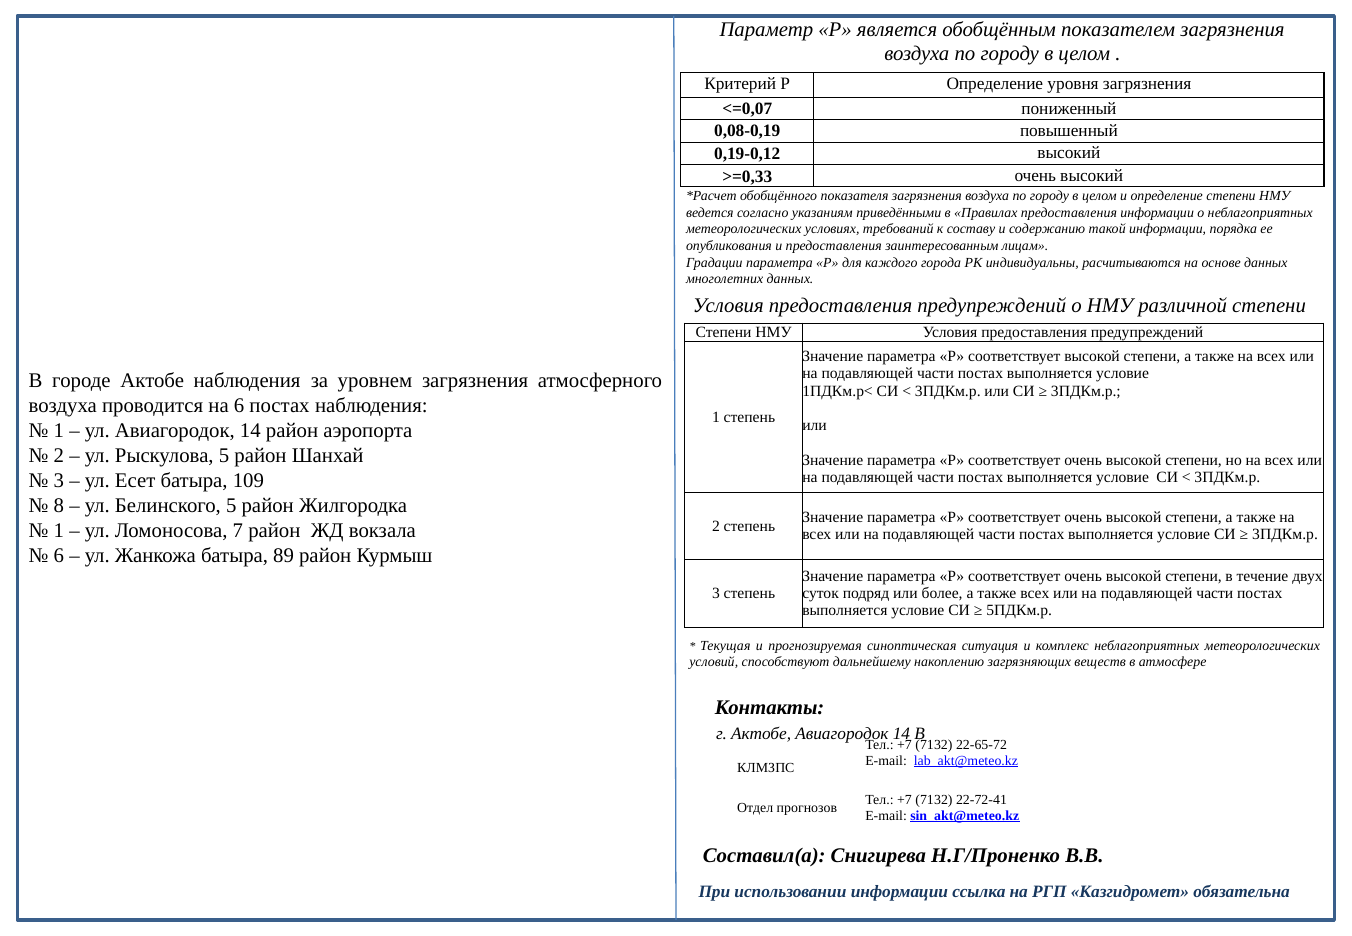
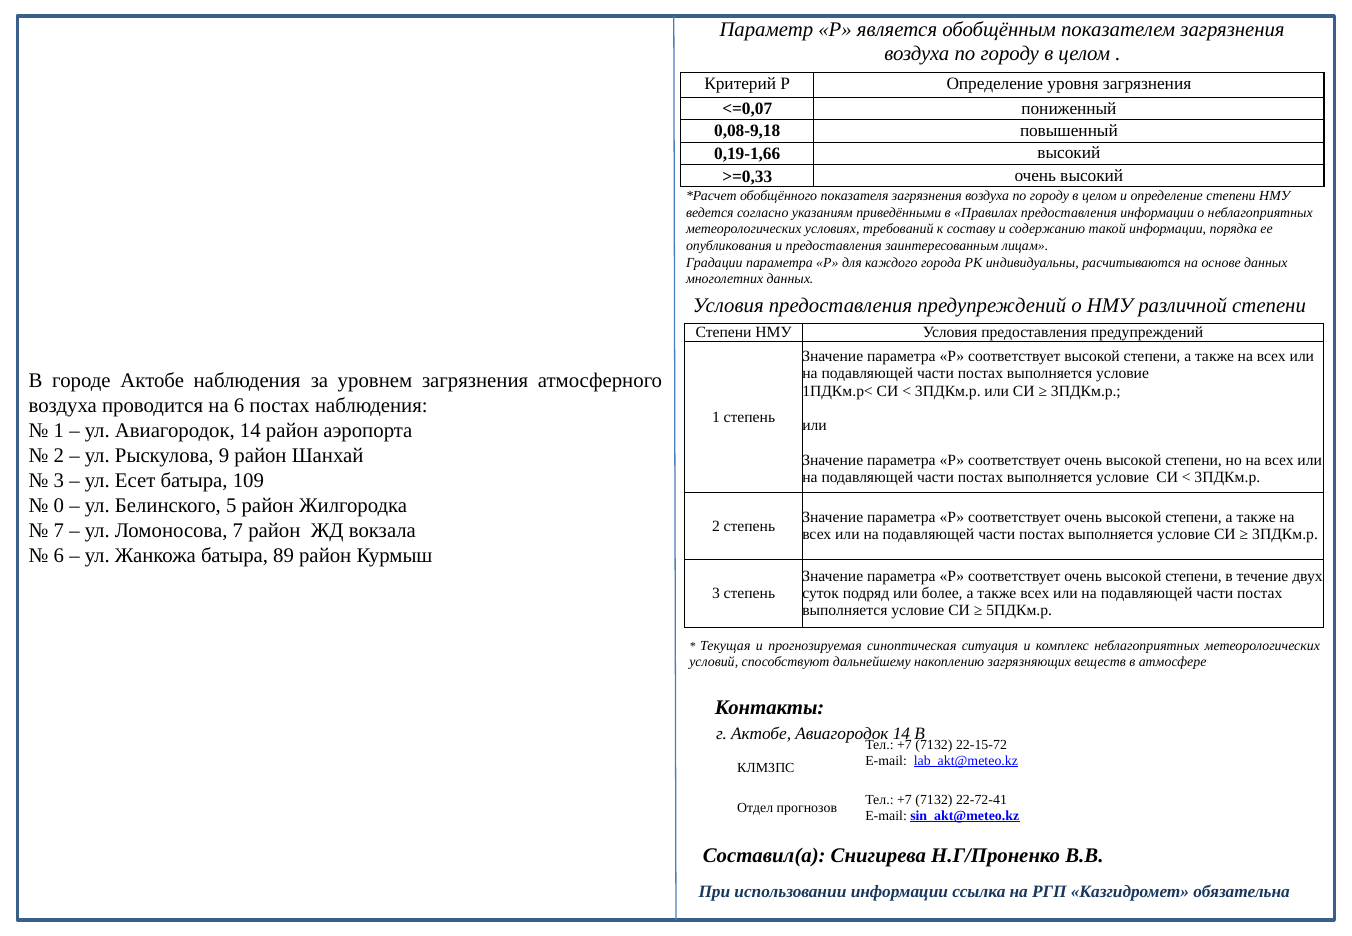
0,08-0,19: 0,08-0,19 -> 0,08-9,18
0,19-0,12: 0,19-0,12 -> 0,19-1,66
Рыскулова 5: 5 -> 9
8: 8 -> 0
1 at (59, 531): 1 -> 7
22-65-72: 22-65-72 -> 22-15-72
